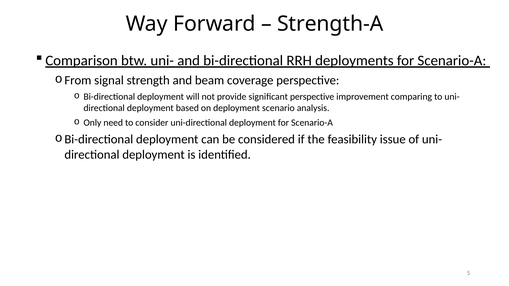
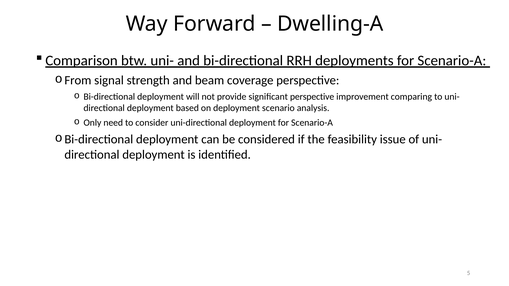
Strength-A: Strength-A -> Dwelling-A
